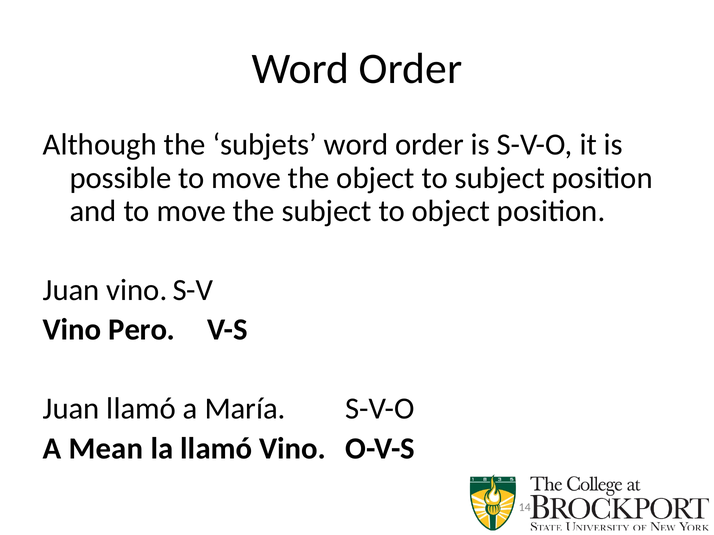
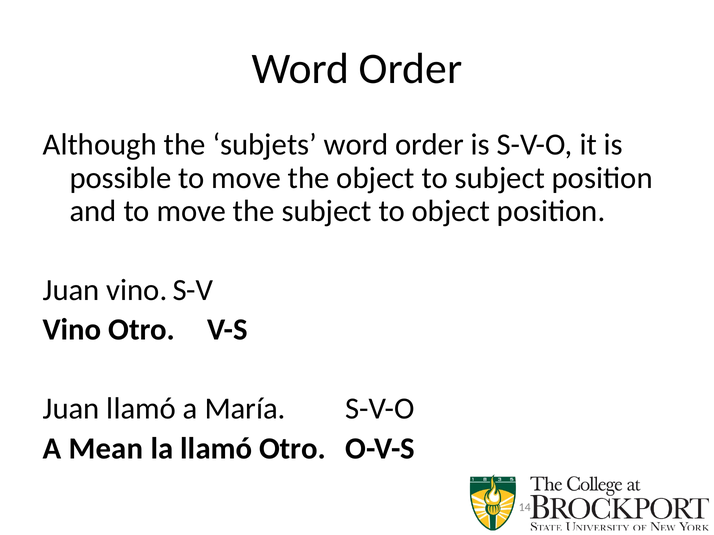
Vino Pero: Pero -> Otro
llamó Vino: Vino -> Otro
